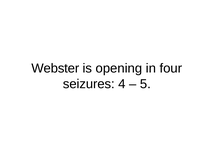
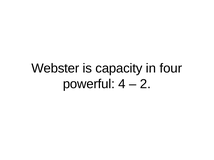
opening: opening -> capacity
seizures: seizures -> powerful
5: 5 -> 2
